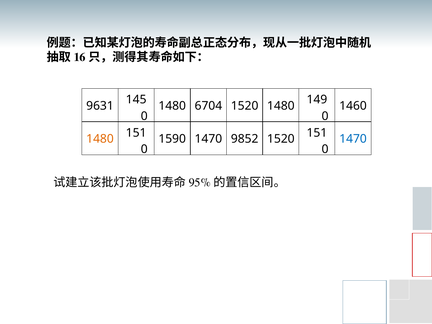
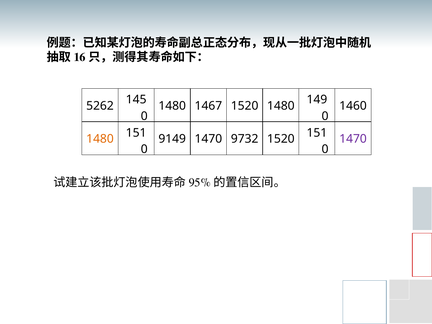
9631: 9631 -> 5262
6704: 6704 -> 1467
1590: 1590 -> 9149
9852: 9852 -> 9732
1470 at (353, 139) colour: blue -> purple
